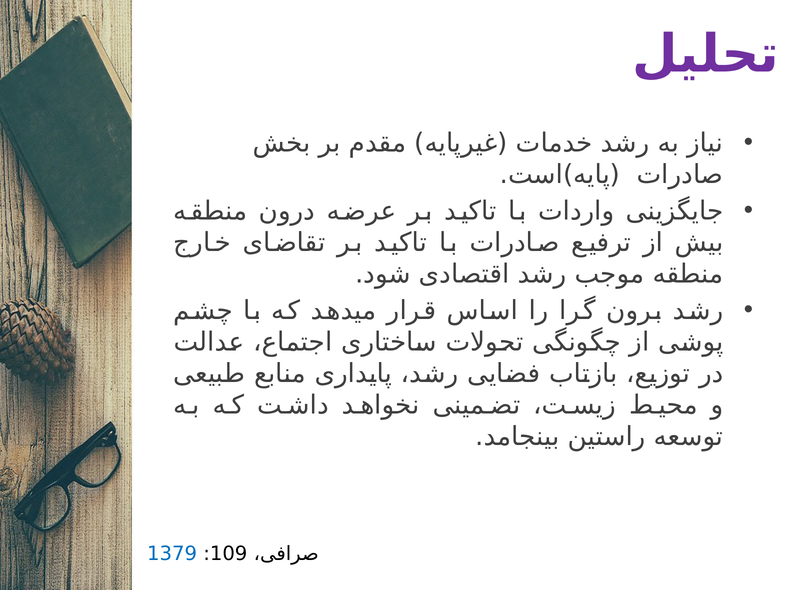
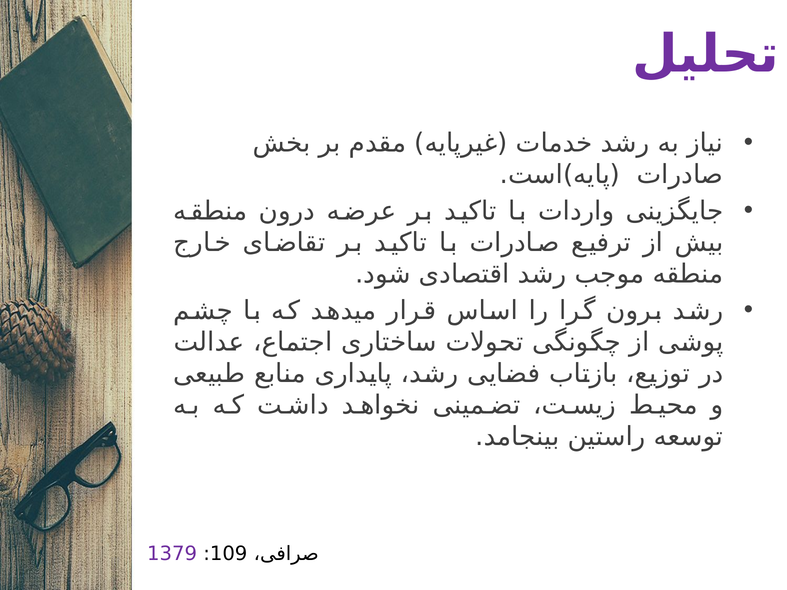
1379 colour: blue -> purple
